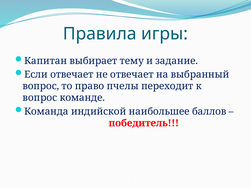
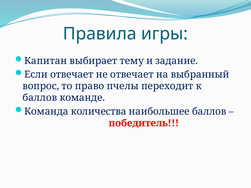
вопрос at (40, 98): вопрос -> баллов
индийской: индийской -> количества
